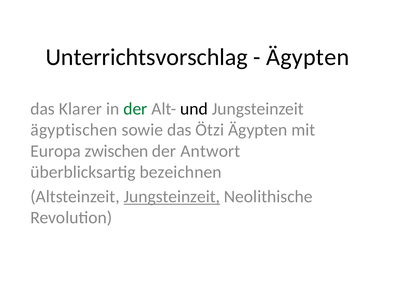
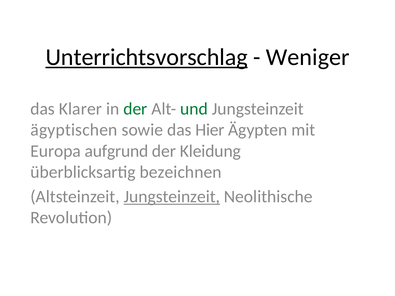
Unterrichtsvorschlag underline: none -> present
Ägypten at (308, 57): Ägypten -> Weniger
und colour: black -> green
Ötzi: Ötzi -> Hier
zwischen: zwischen -> aufgrund
Antwort: Antwort -> Kleidung
